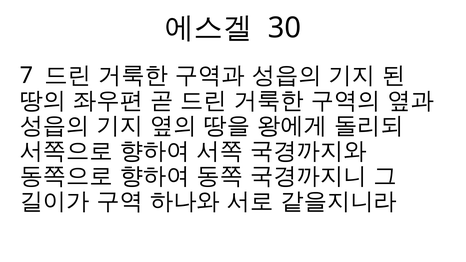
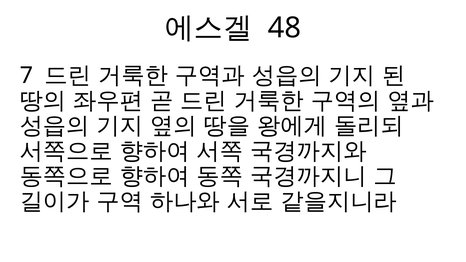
30: 30 -> 48
